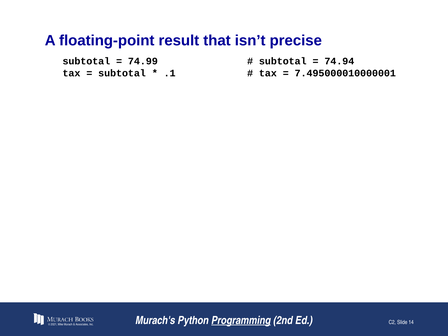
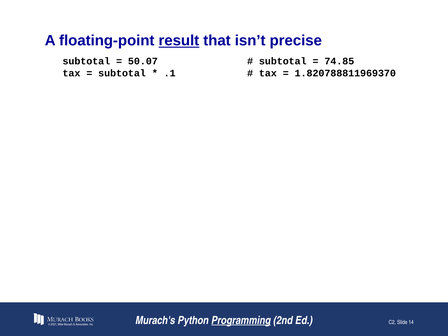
result underline: none -> present
74.99: 74.99 -> 50.07
74.94: 74.94 -> 74.85
7.495000010000001: 7.495000010000001 -> 1.820788811969370
